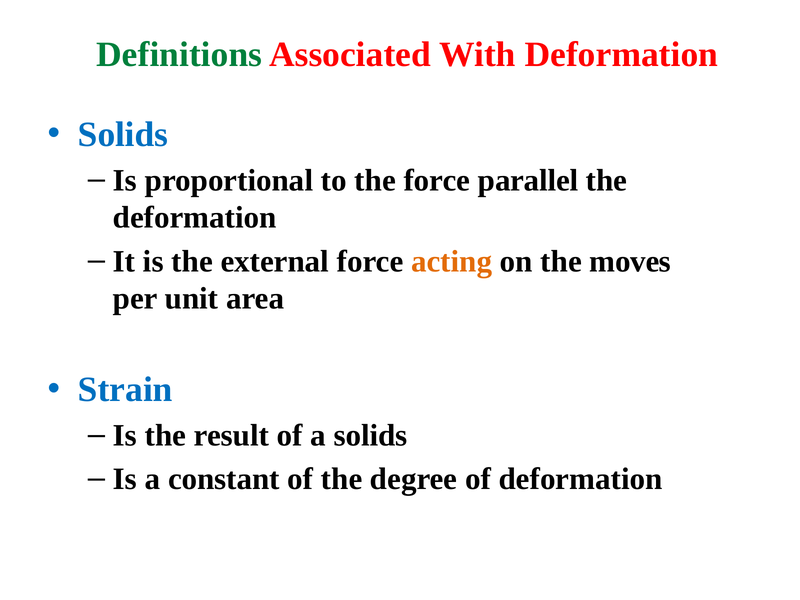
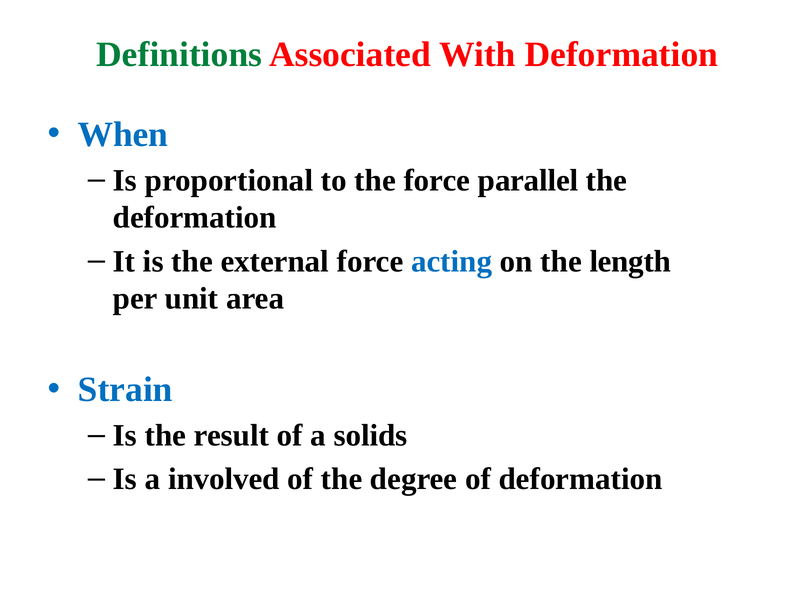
Solids at (123, 134): Solids -> When
acting colour: orange -> blue
moves: moves -> length
constant: constant -> involved
